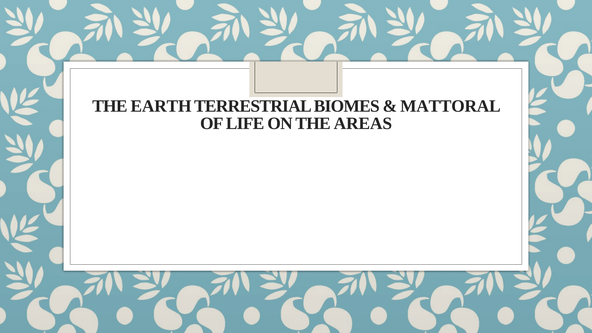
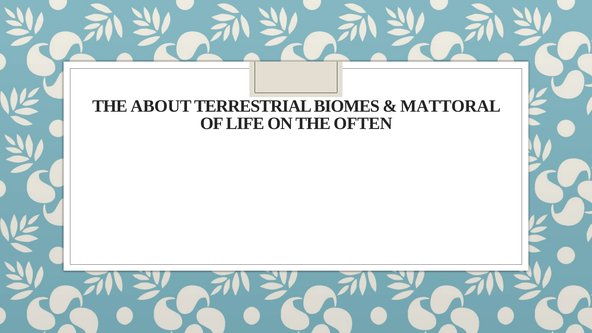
EARTH: EARTH -> ABOUT
AREAS: AREAS -> OFTEN
